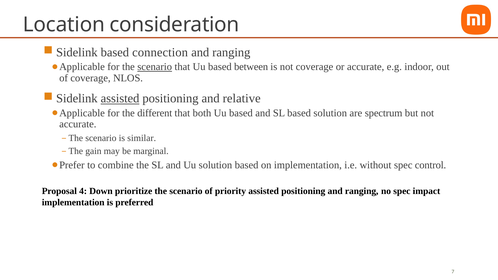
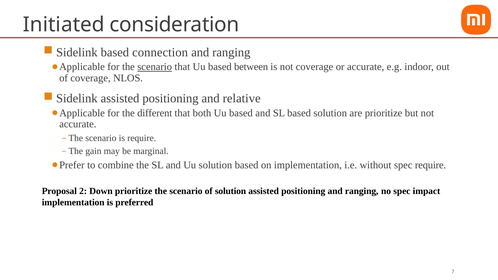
Location: Location -> Initiated
assisted at (120, 99) underline: present -> none
are spectrum: spectrum -> prioritize
is similar: similar -> require
spec control: control -> require
4: 4 -> 2
of priority: priority -> solution
